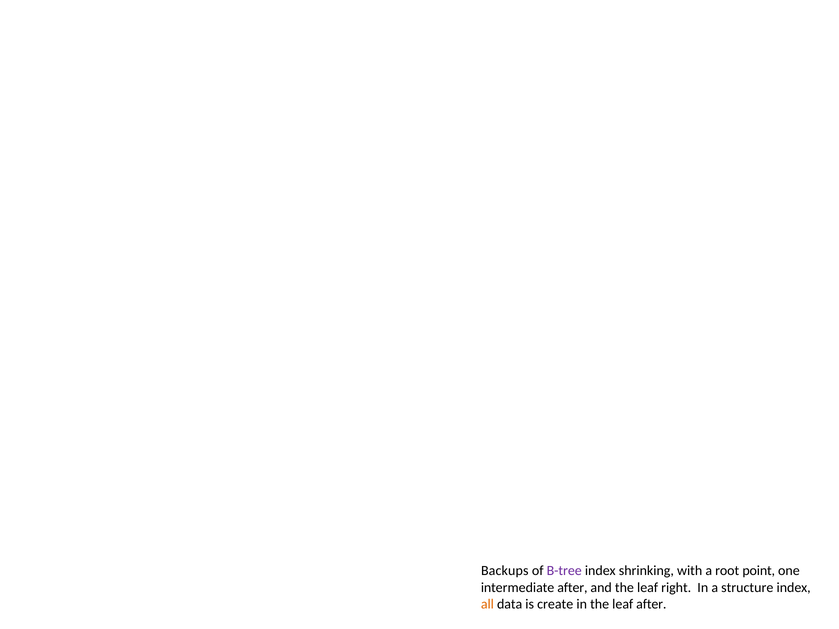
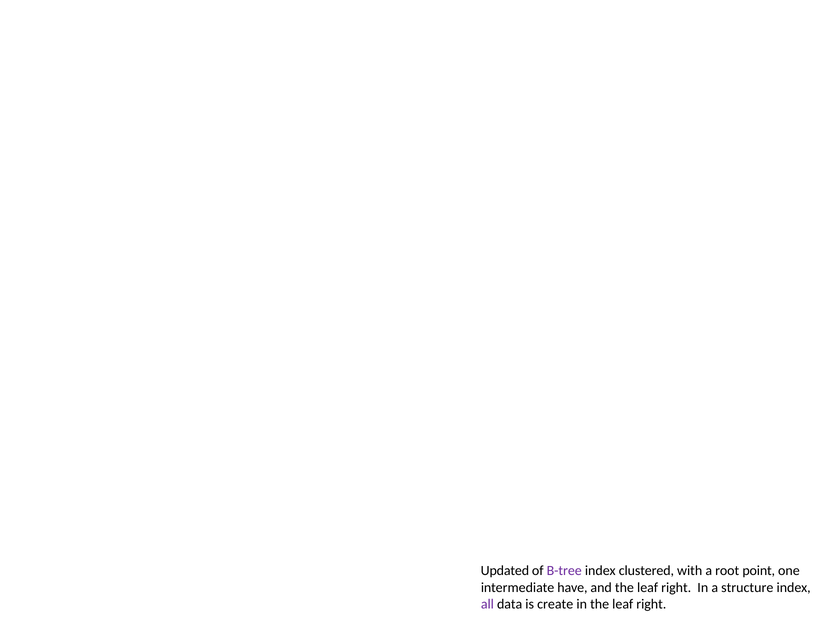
Backups: Backups -> Updated
shrinking: shrinking -> clustered
intermediate after: after -> have
all colour: orange -> purple
in the leaf after: after -> right
